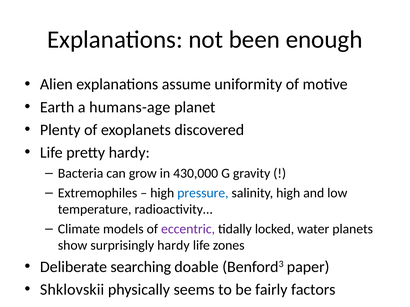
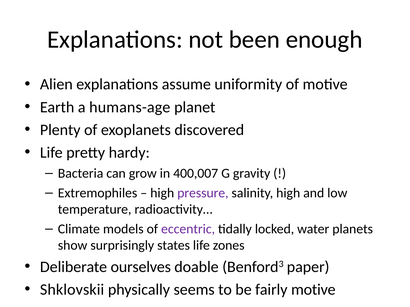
430,000: 430,000 -> 400,007
pressure colour: blue -> purple
surprisingly hardy: hardy -> states
searching: searching -> ourselves
fairly factors: factors -> motive
